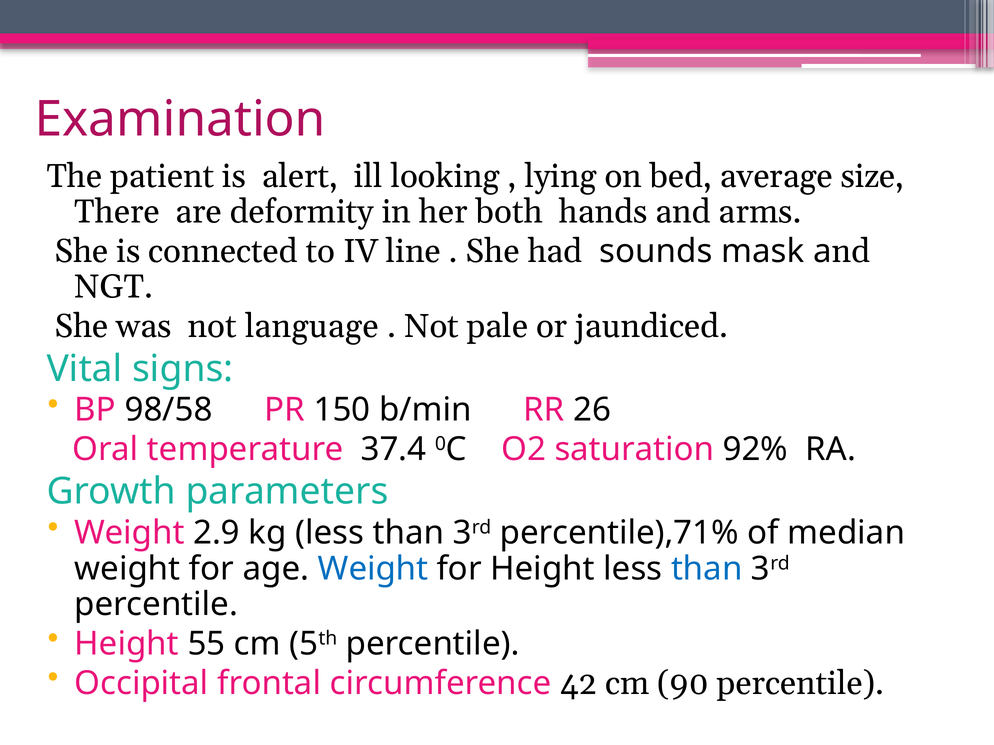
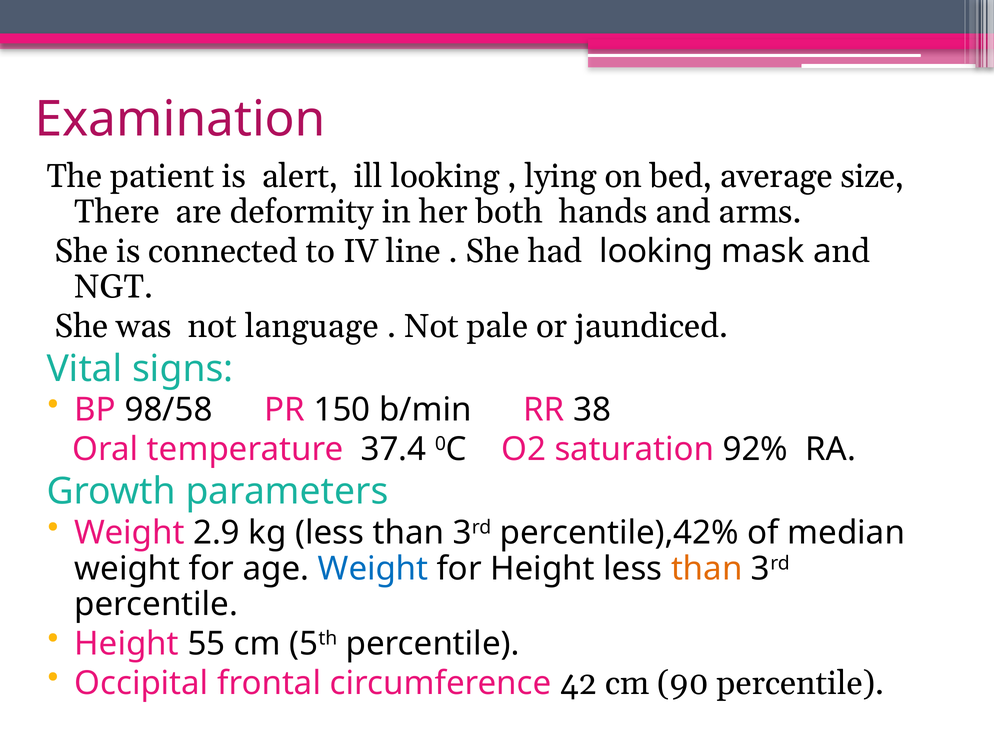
had sounds: sounds -> looking
26: 26 -> 38
percentile),71%: percentile),71% -> percentile),42%
than at (707, 569) colour: blue -> orange
